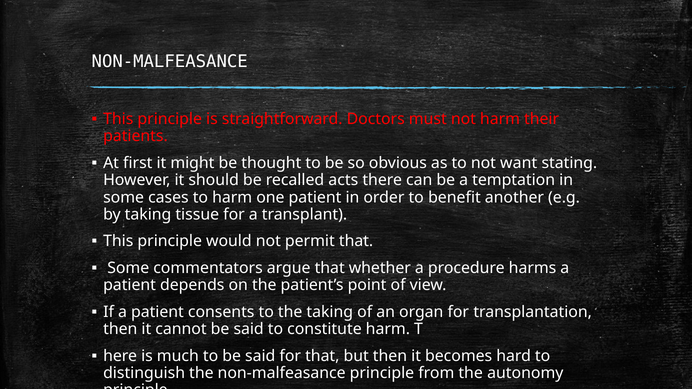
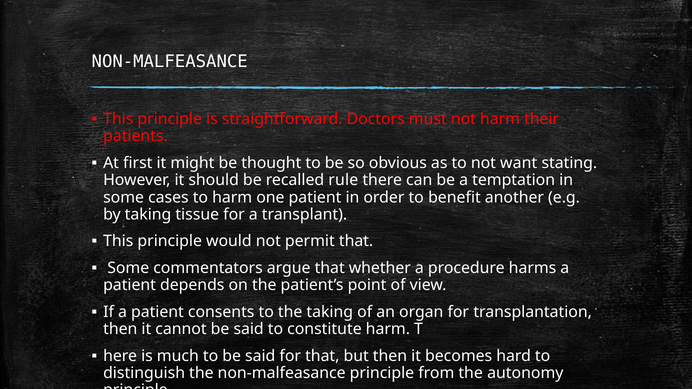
acts: acts -> rule
